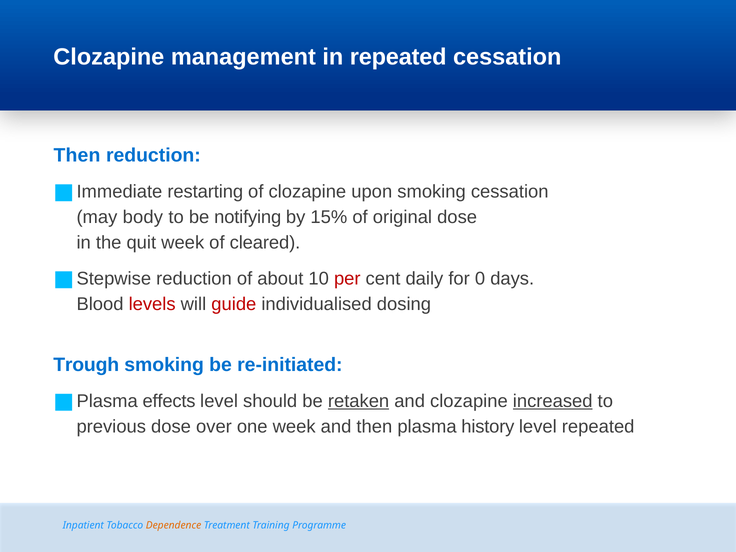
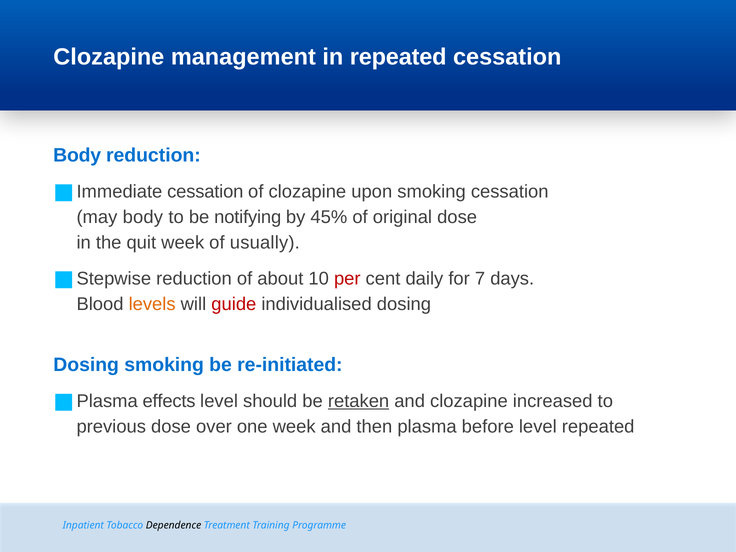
Then at (77, 155): Then -> Body
restarting at (205, 192): restarting -> cessation
15%: 15% -> 45%
cleared: cleared -> usually
0: 0 -> 7
levels colour: red -> orange
Trough at (86, 365): Trough -> Dosing
increased underline: present -> none
history: history -> before
Dependence colour: orange -> black
